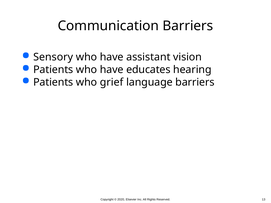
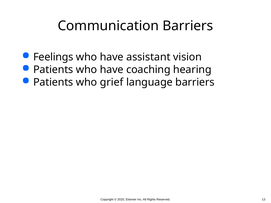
Sensory: Sensory -> Feelings
educates: educates -> coaching
